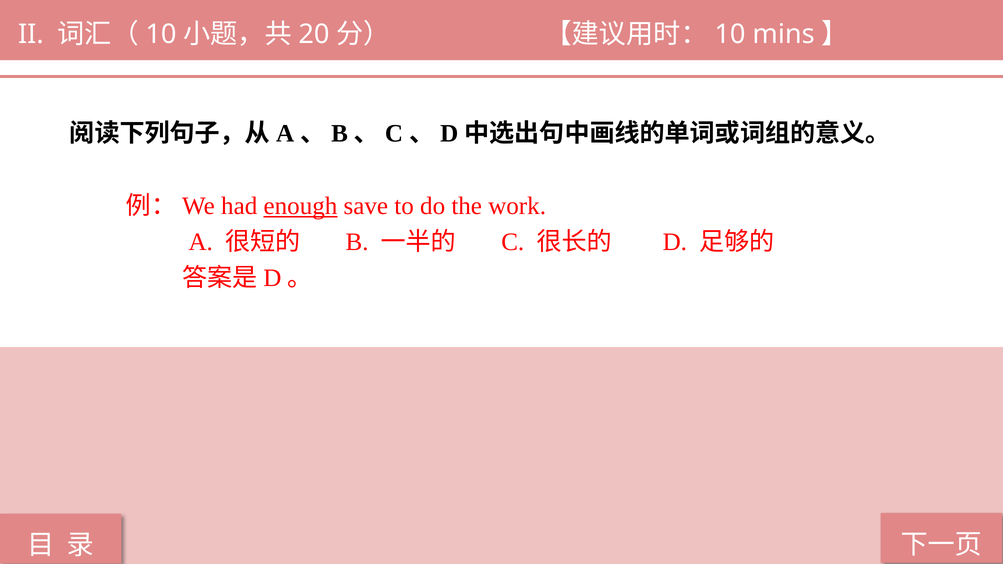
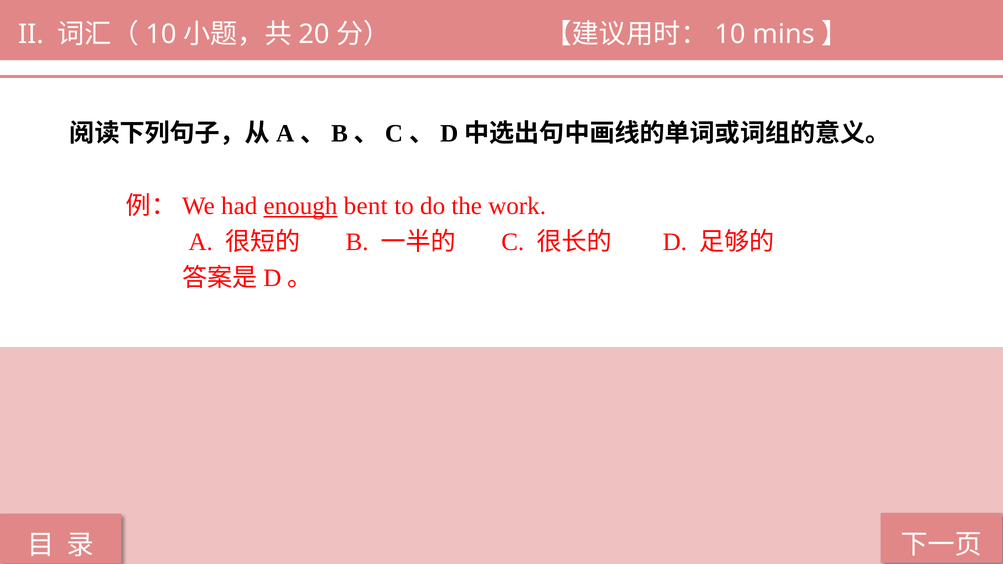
save: save -> bent
